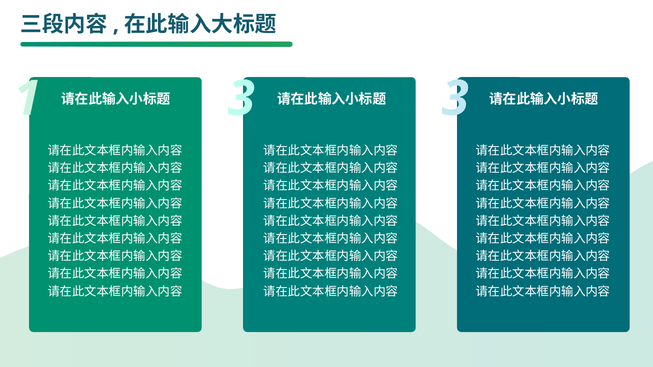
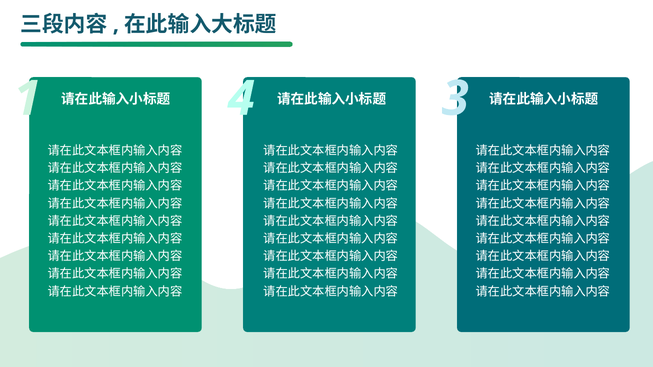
1 3: 3 -> 4
